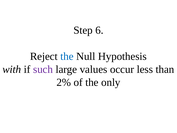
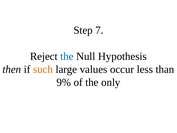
6: 6 -> 7
with: with -> then
such colour: purple -> orange
2%: 2% -> 9%
